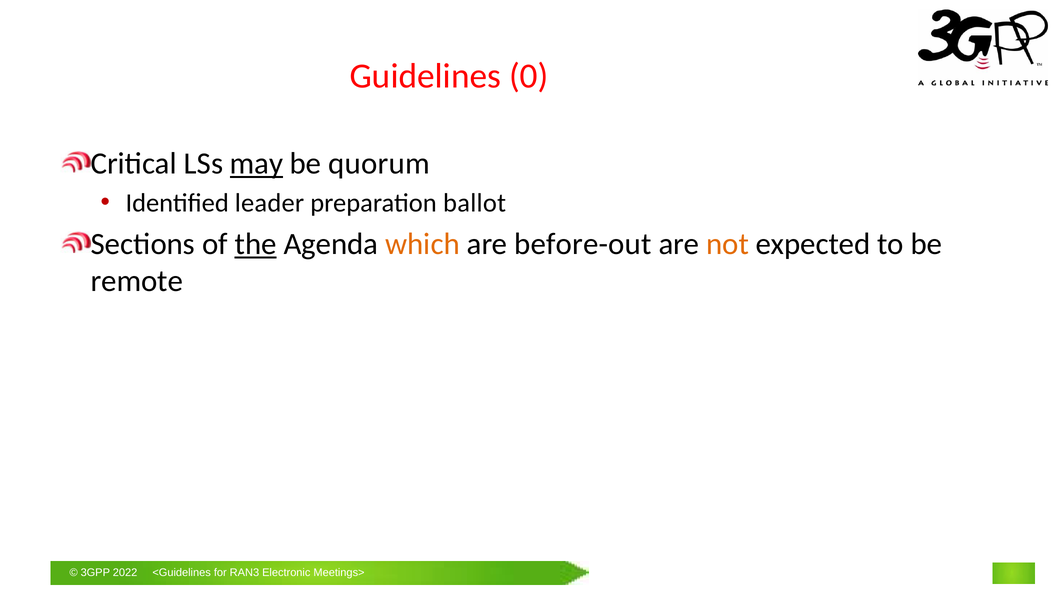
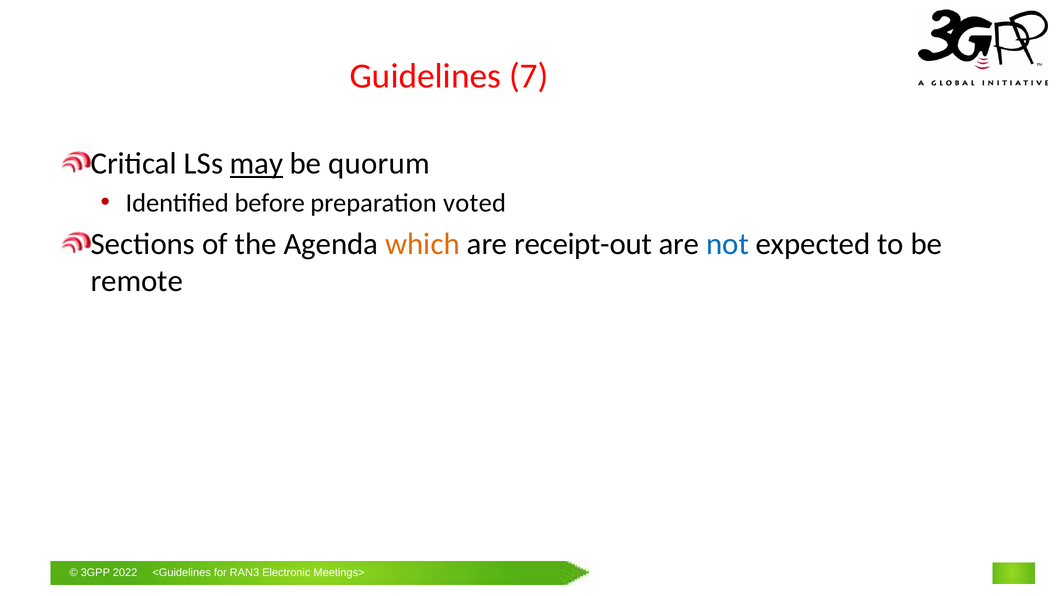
0: 0 -> 7
leader: leader -> before
ballot: ballot -> voted
the underline: present -> none
before-out: before-out -> receipt-out
not colour: orange -> blue
